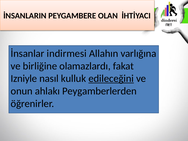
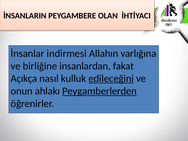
olamazlardı: olamazlardı -> insanlardan
Izniyle: Izniyle -> Açıkça
Peygamberlerden underline: none -> present
